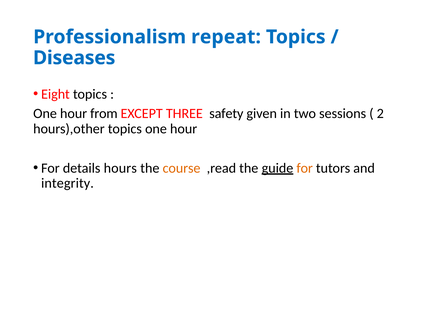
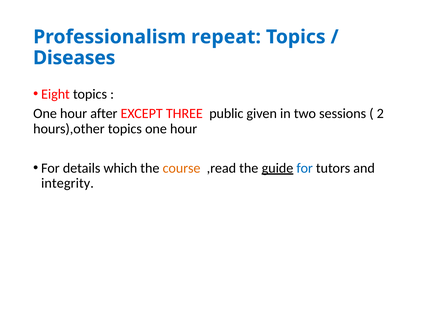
from: from -> after
safety: safety -> public
hours: hours -> which
for at (305, 168) colour: orange -> blue
